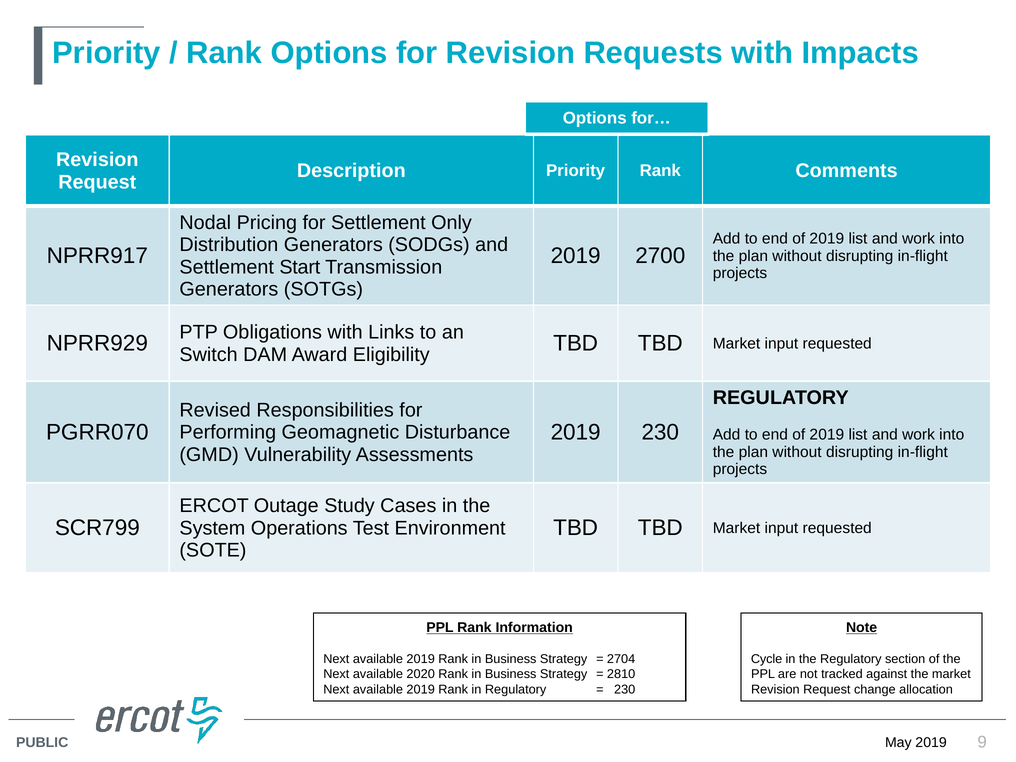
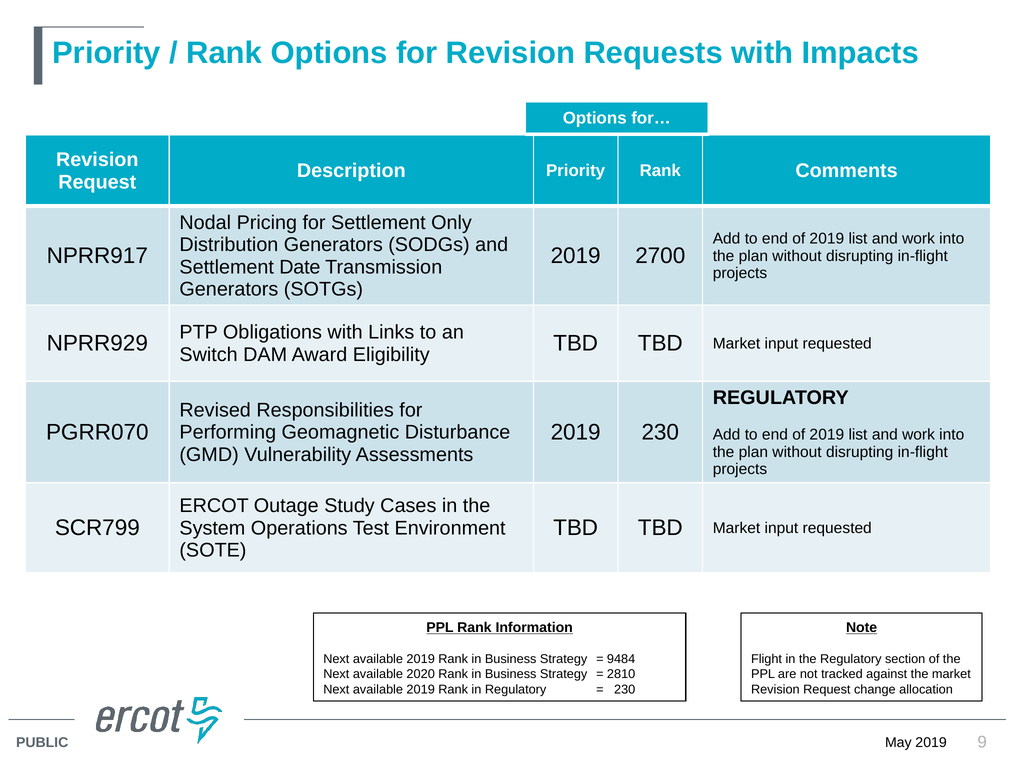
Start: Start -> Date
2704: 2704 -> 9484
Cycle: Cycle -> Flight
